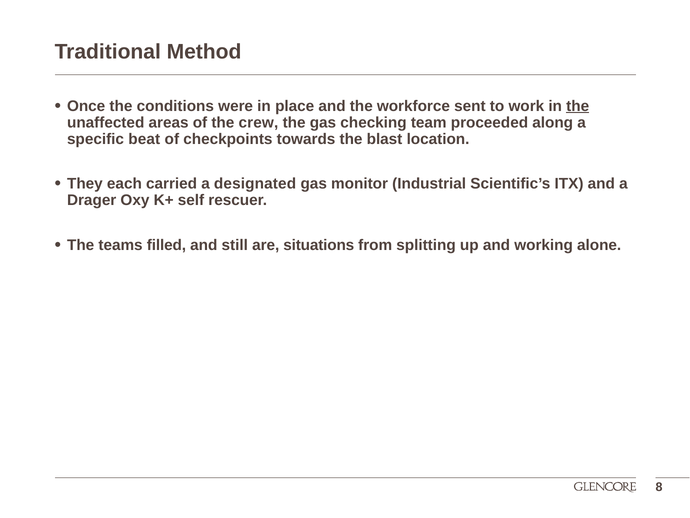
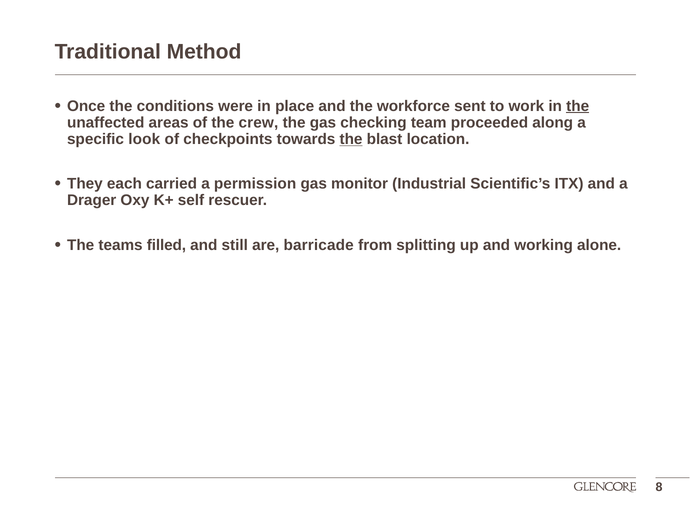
beat: beat -> look
the at (351, 139) underline: none -> present
designated: designated -> permission
situations: situations -> barricade
